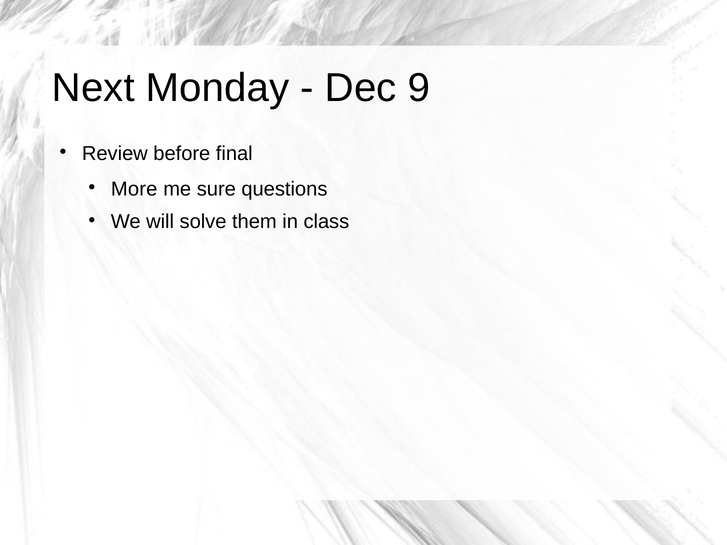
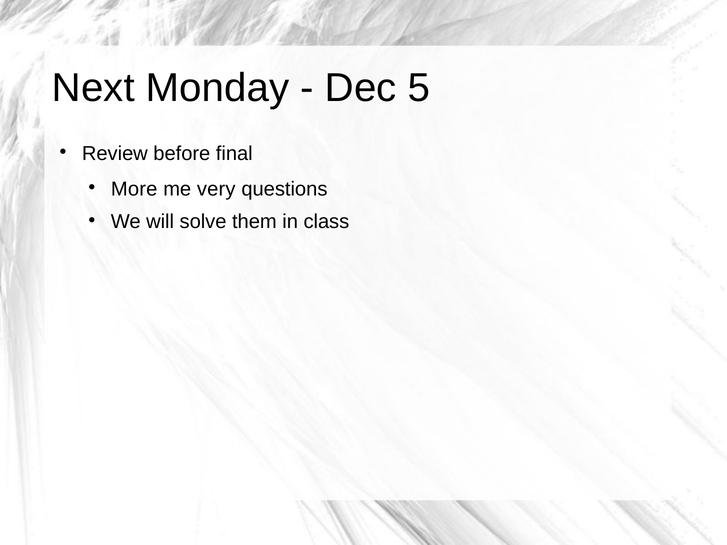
9: 9 -> 5
sure: sure -> very
